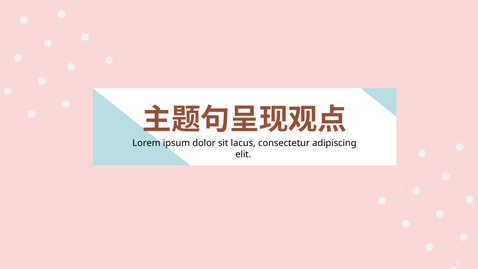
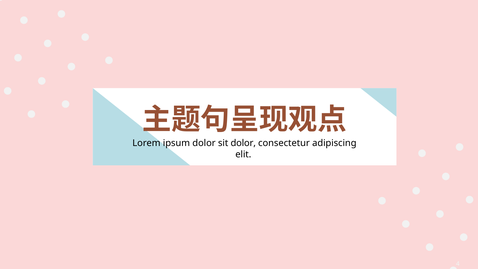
sit lacus: lacus -> dolor
